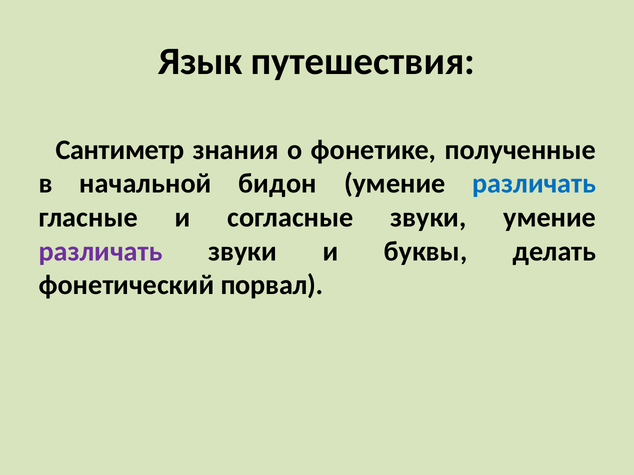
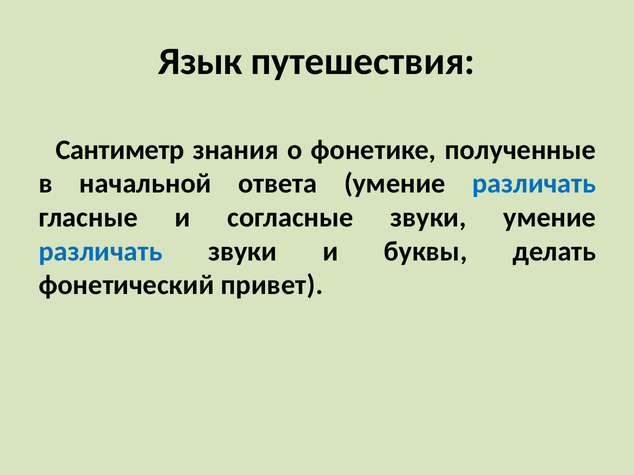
бидон: бидон -> ответа
различать at (101, 252) colour: purple -> blue
порвал: порвал -> привет
